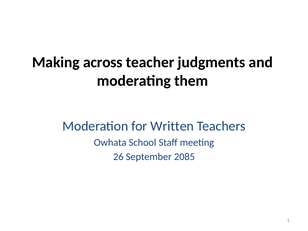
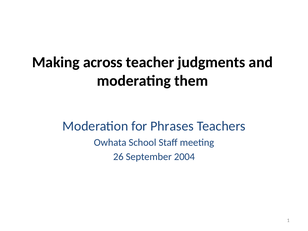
Written: Written -> Phrases
2085: 2085 -> 2004
